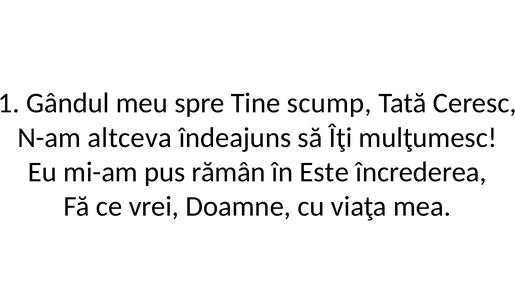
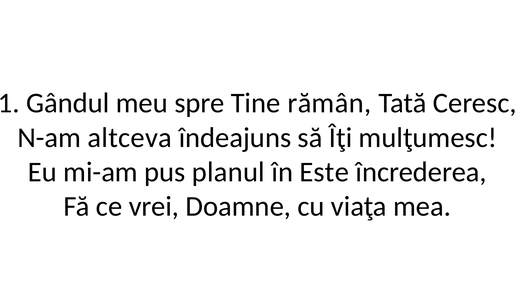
scump: scump -> rămân
rămân: rămân -> planul
